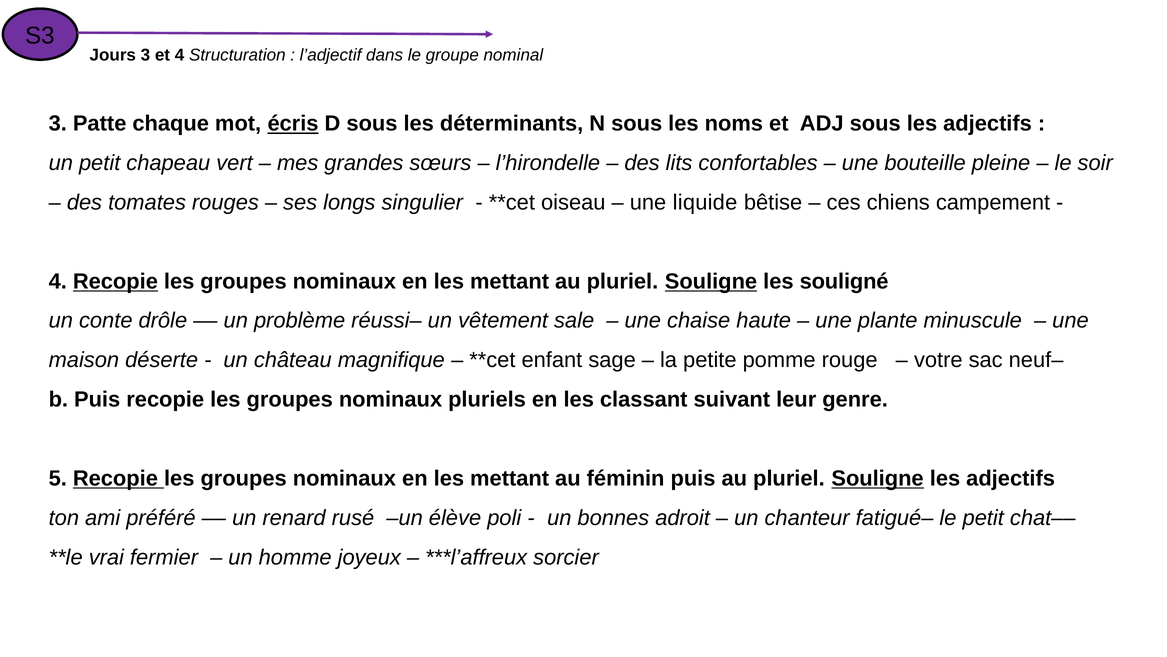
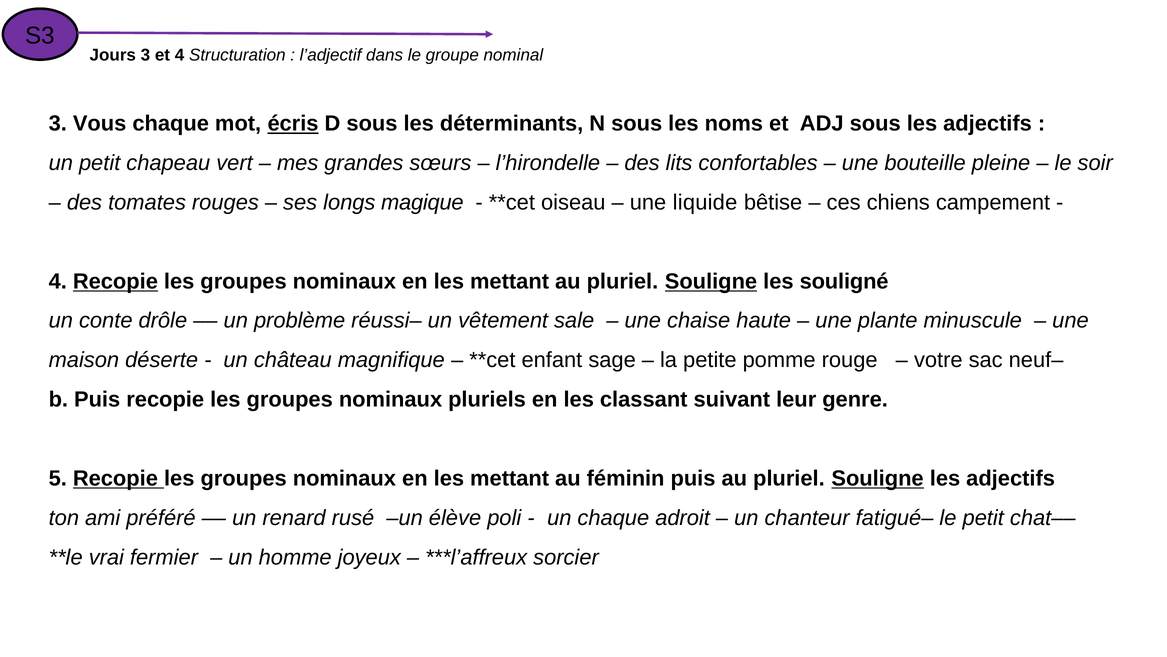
Patte: Patte -> Vous
singulier: singulier -> magique
un bonnes: bonnes -> chaque
